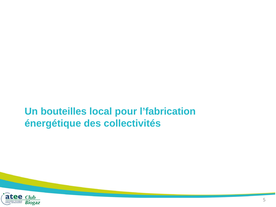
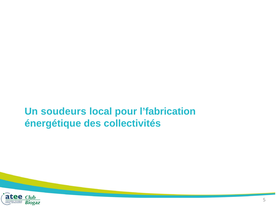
bouteilles: bouteilles -> soudeurs
